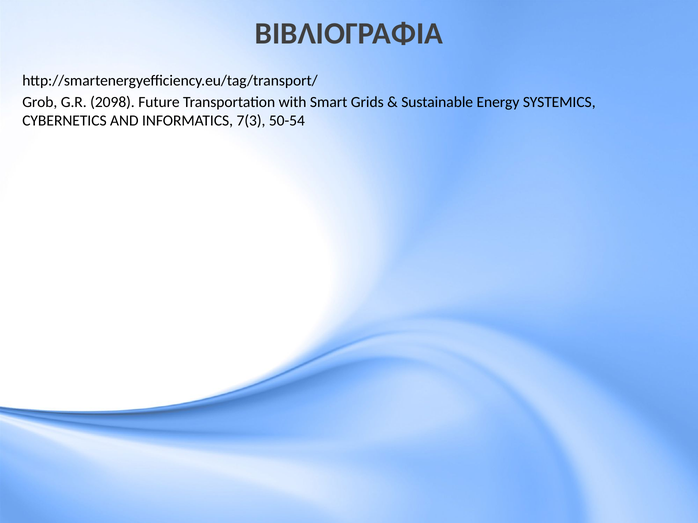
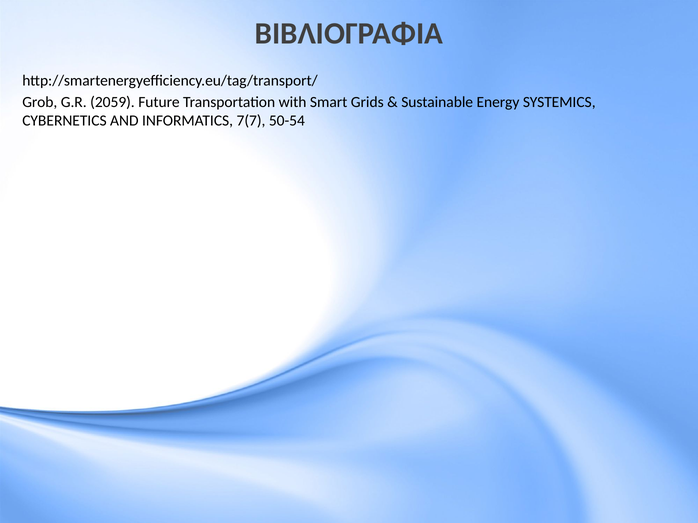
2098: 2098 -> 2059
7(3: 7(3 -> 7(7
